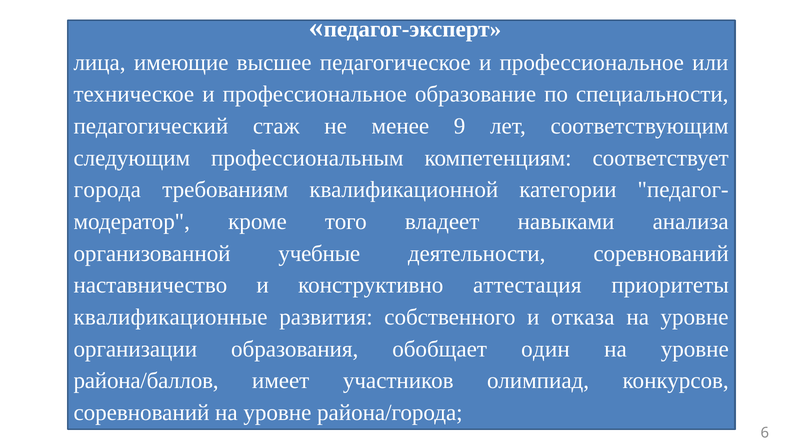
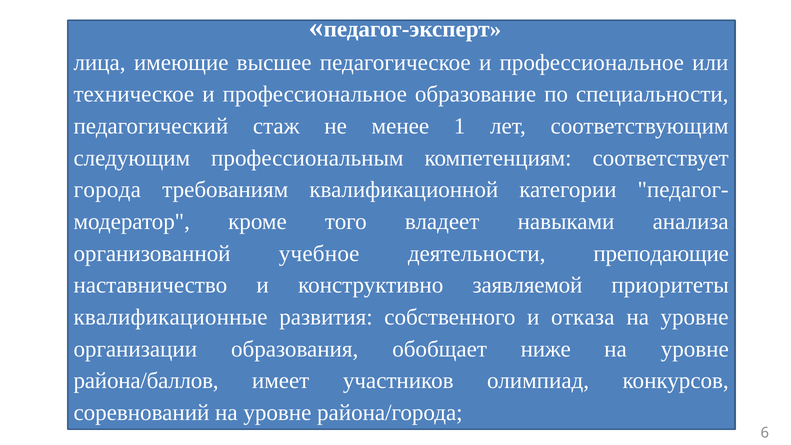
9: 9 -> 1
учебные: учебные -> учебное
деятельности соревнований: соревнований -> преподающие
аттестация: аттестация -> заявляемой
один: один -> ниже
